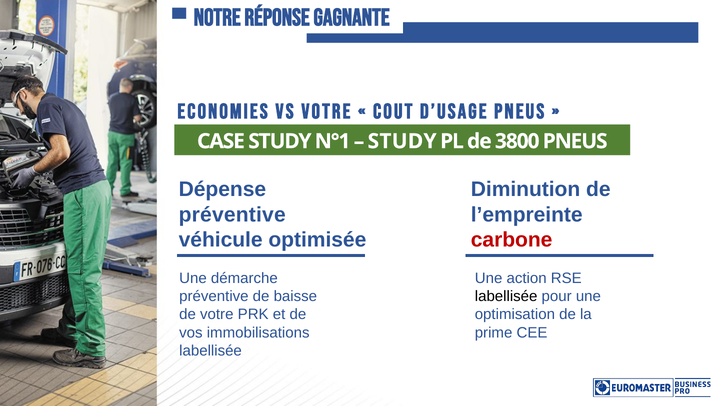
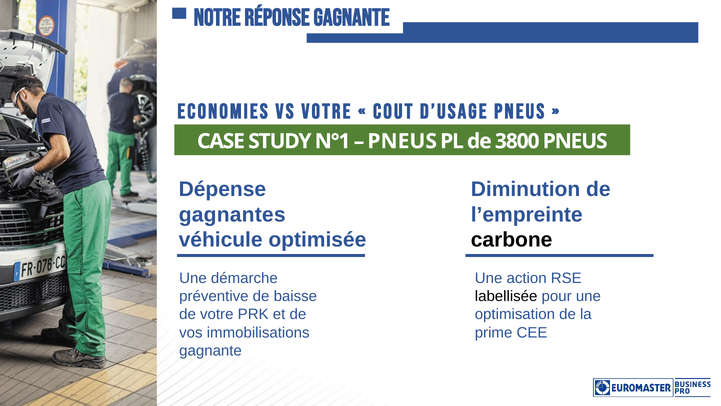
STUDY at (402, 141): STUDY -> PNEUS
préventive at (232, 214): préventive -> gagnantes
carbone colour: red -> black
labellisée at (211, 350): labellisée -> gagnante
